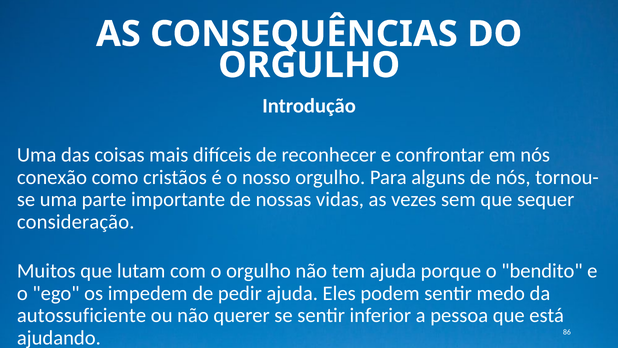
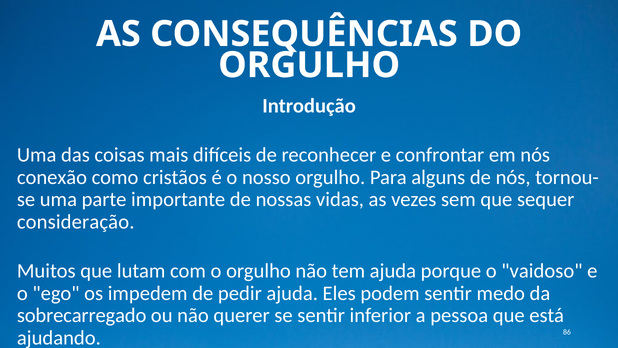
bendito: bendito -> vaidoso
autossuficiente: autossuficiente -> sobrecarregado
